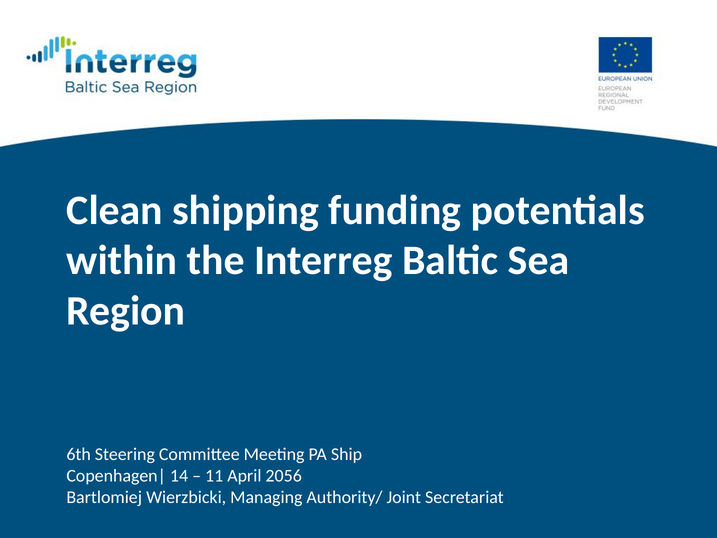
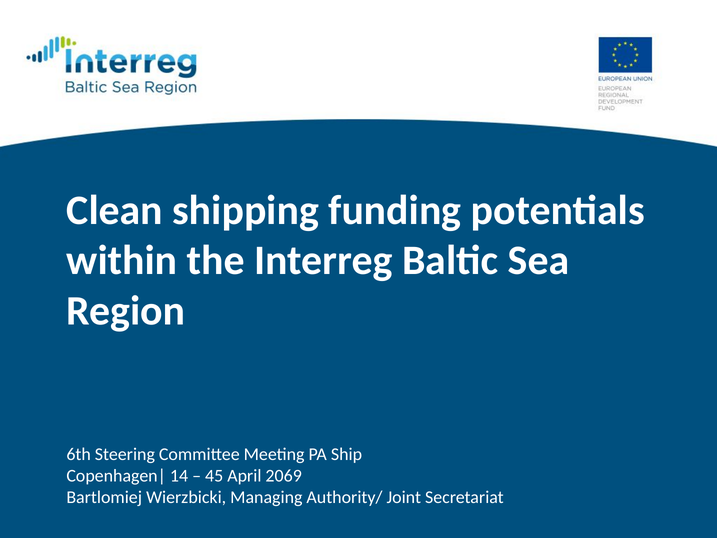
11: 11 -> 45
2056: 2056 -> 2069
